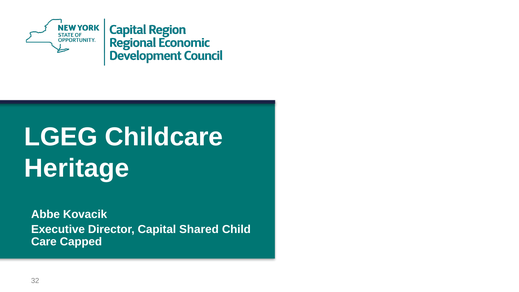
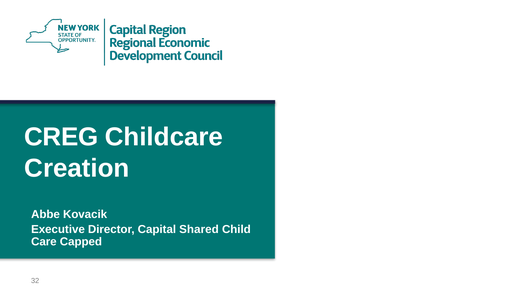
LGEG: LGEG -> CREG
Heritage: Heritage -> Creation
